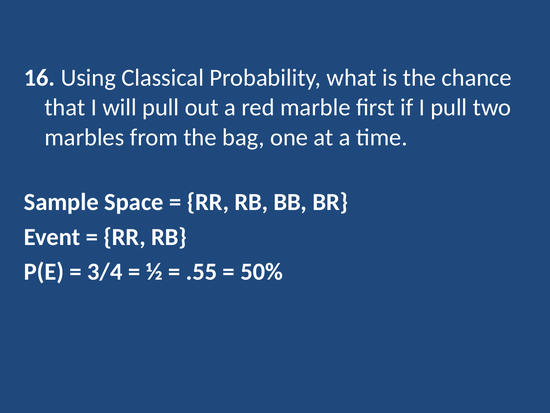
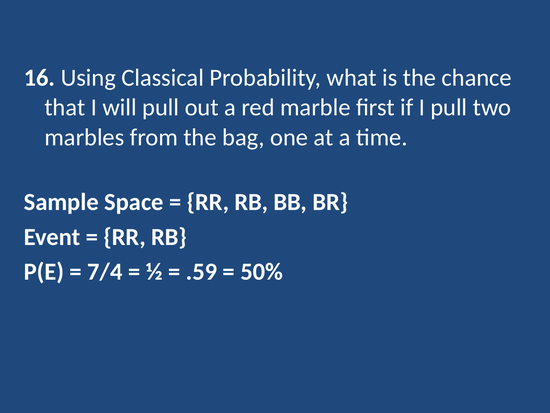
3/4: 3/4 -> 7/4
.55: .55 -> .59
